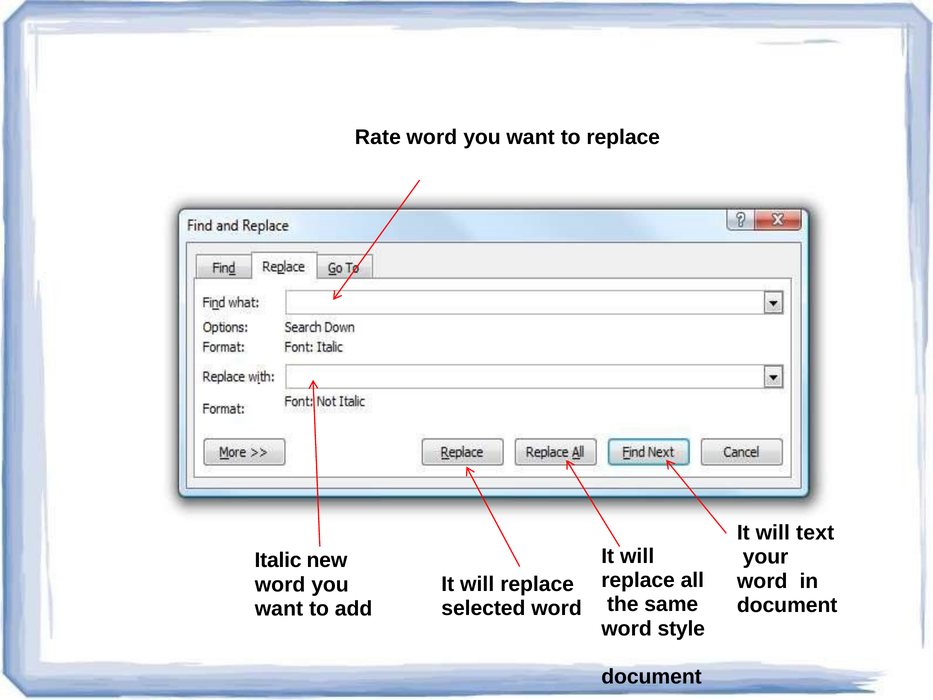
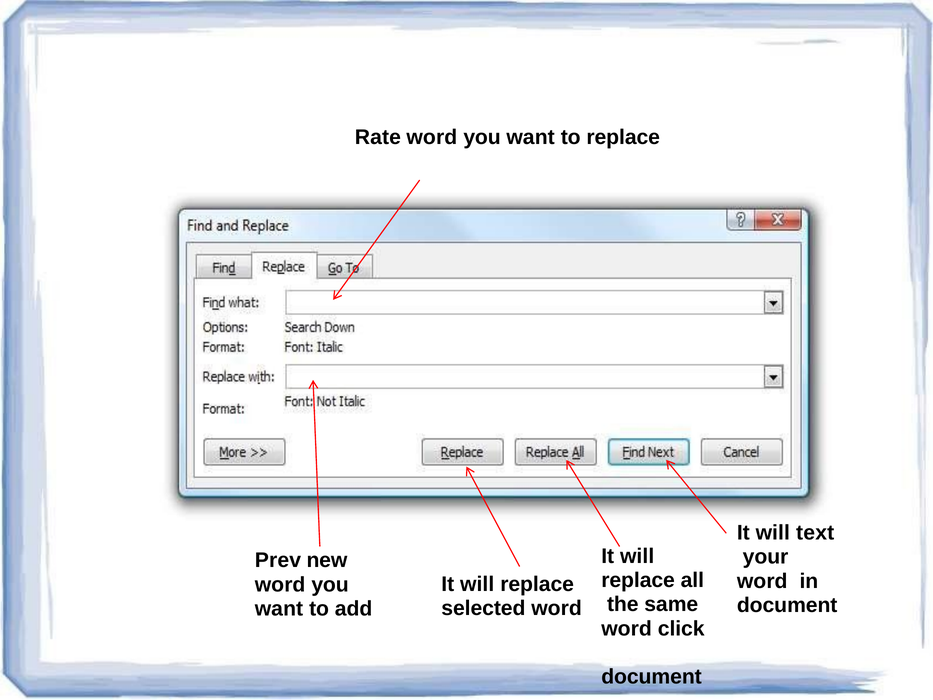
Italic: Italic -> Prev
style: style -> click
